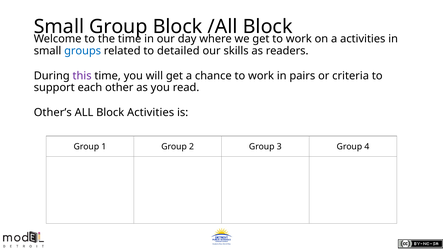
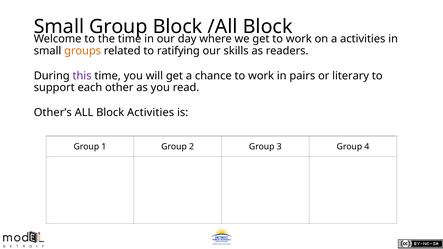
groups colour: blue -> orange
detailed: detailed -> ratifying
criteria: criteria -> literary
